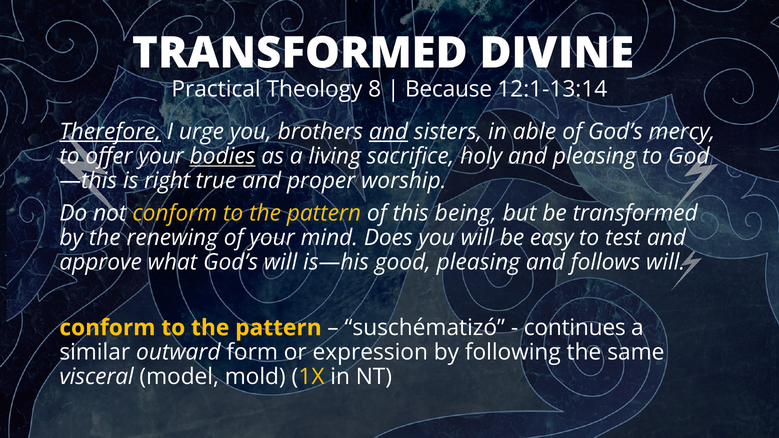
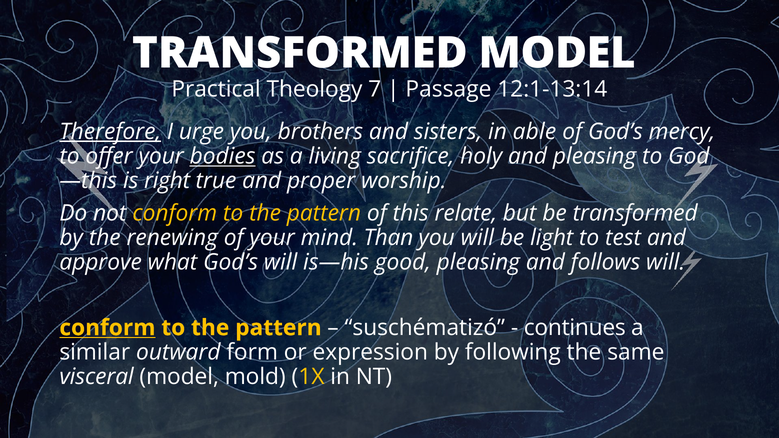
TRANSFORMED DIVINE: DIVINE -> MODEL
8: 8 -> 7
Because: Because -> Passage
and at (388, 132) underline: present -> none
being: being -> relate
Does: Does -> Than
easy: easy -> light
conform at (107, 328) underline: none -> present
